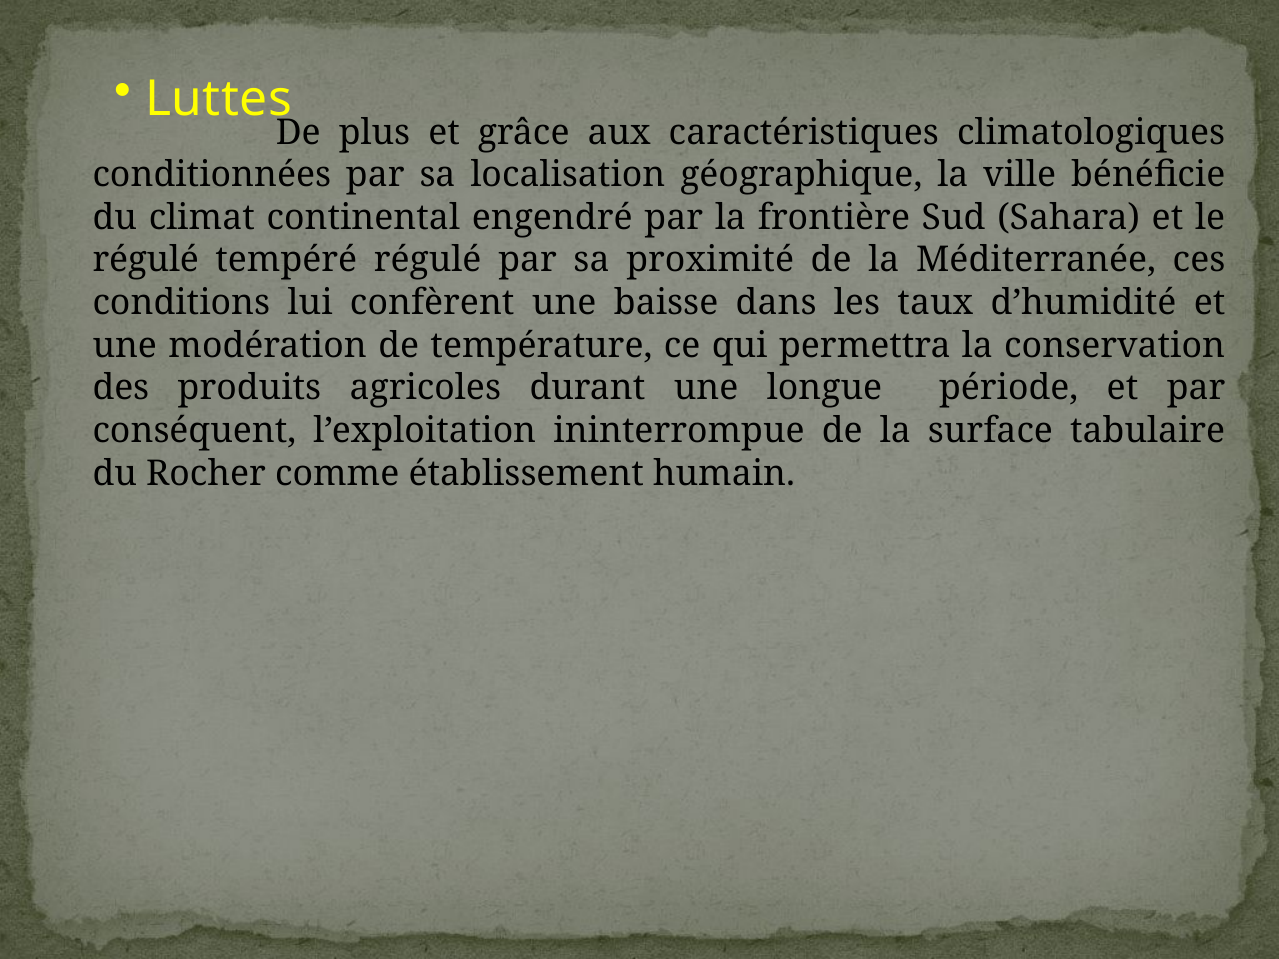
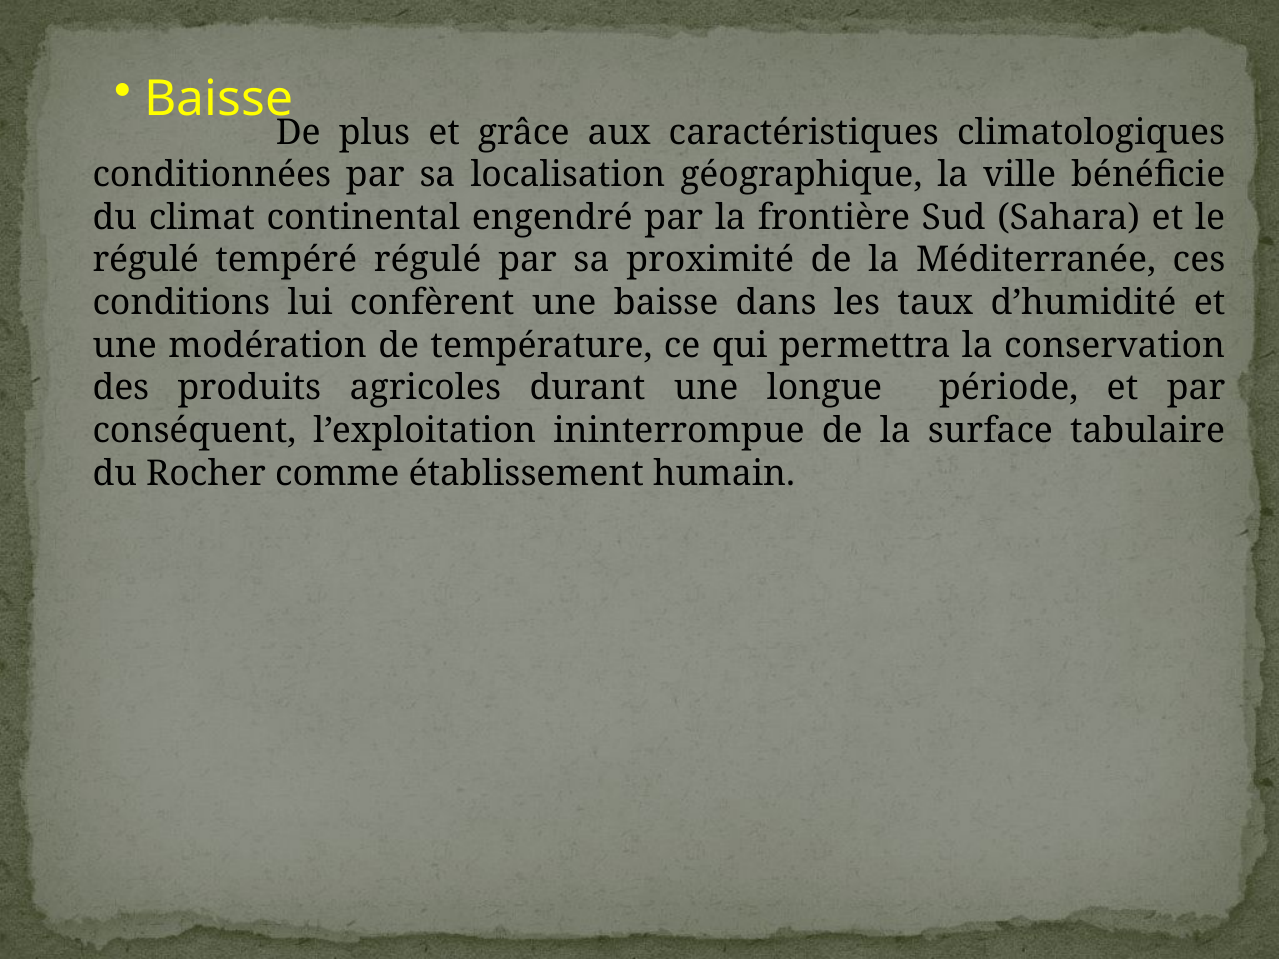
Luttes at (219, 100): Luttes -> Baisse
